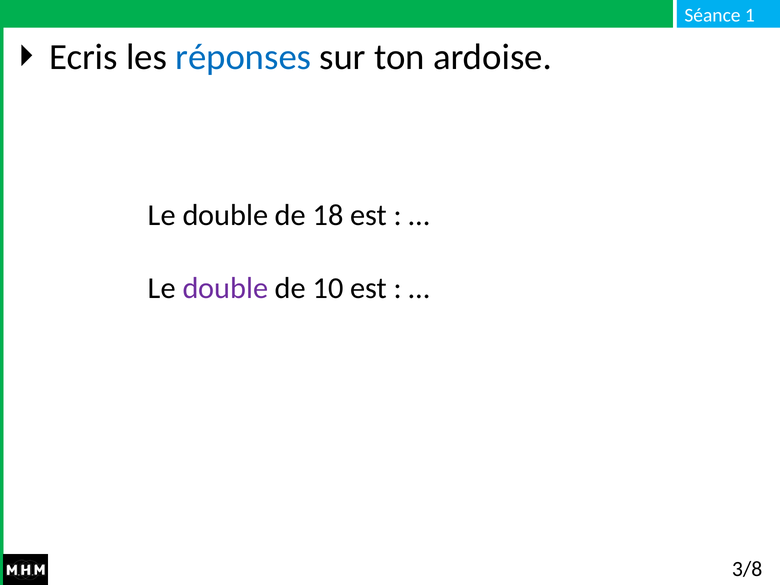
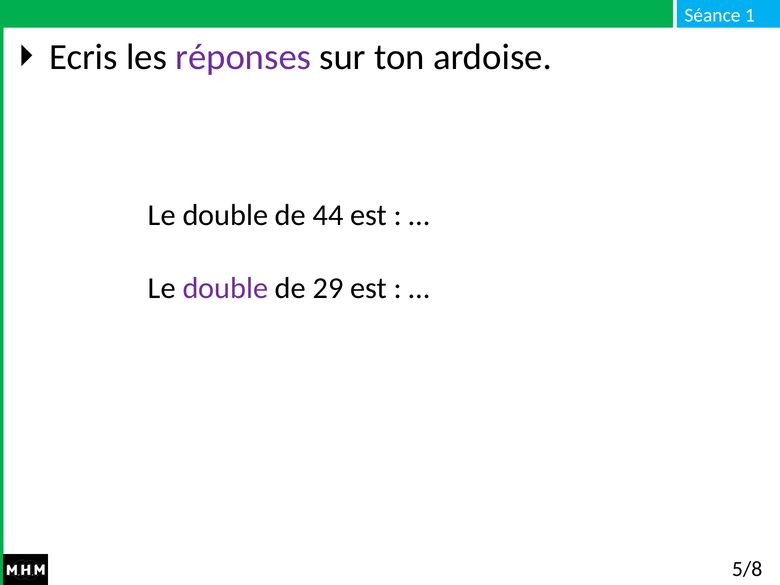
réponses colour: blue -> purple
18: 18 -> 44
10: 10 -> 29
3/8: 3/8 -> 5/8
